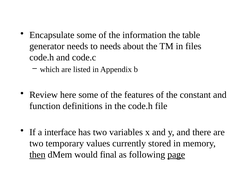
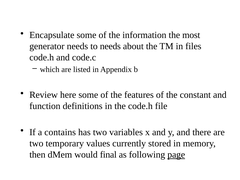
table: table -> most
interface: interface -> contains
then underline: present -> none
